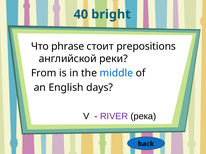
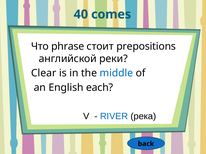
bright: bright -> comes
From: From -> Clear
days: days -> each
RIVER colour: purple -> blue
